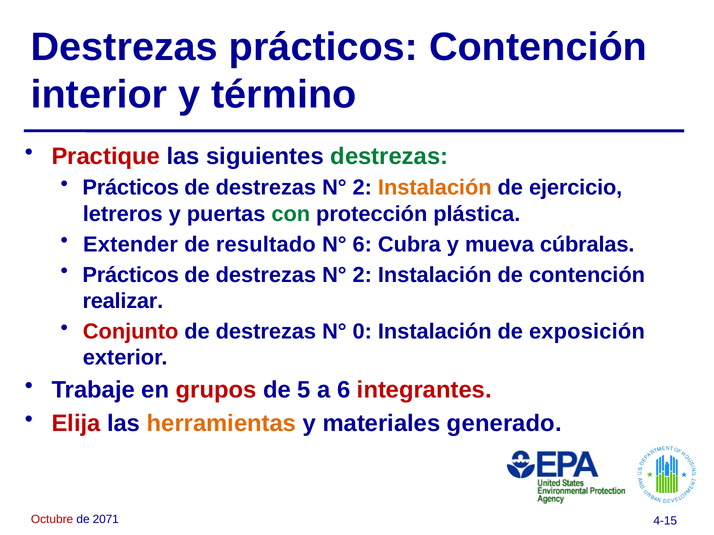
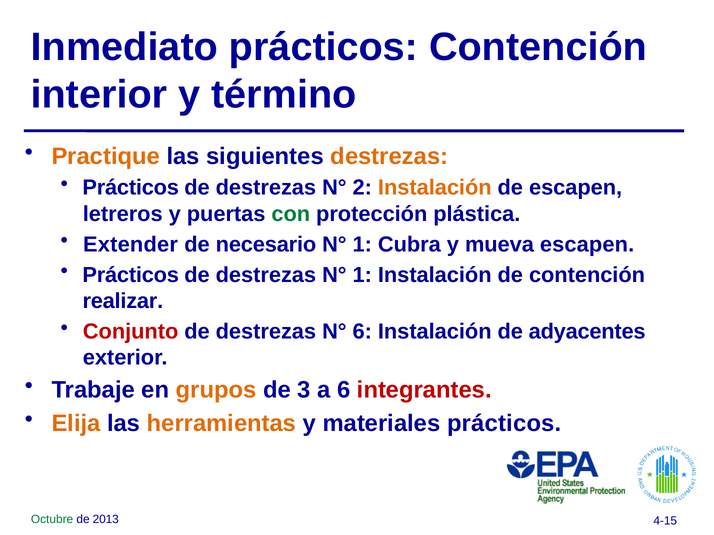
Destrezas at (124, 47): Destrezas -> Inmediato
Practique colour: red -> orange
destrezas at (389, 156) colour: green -> orange
de ejercicio: ejercicio -> escapen
resultado: resultado -> necesario
6 at (362, 245): 6 -> 1
mueva cúbralas: cúbralas -> escapen
2 at (362, 275): 2 -> 1
N° 0: 0 -> 6
exposición: exposición -> adyacentes
grupos colour: red -> orange
5: 5 -> 3
Elija colour: red -> orange
materiales generado: generado -> prácticos
Octubre colour: red -> green
2071: 2071 -> 2013
